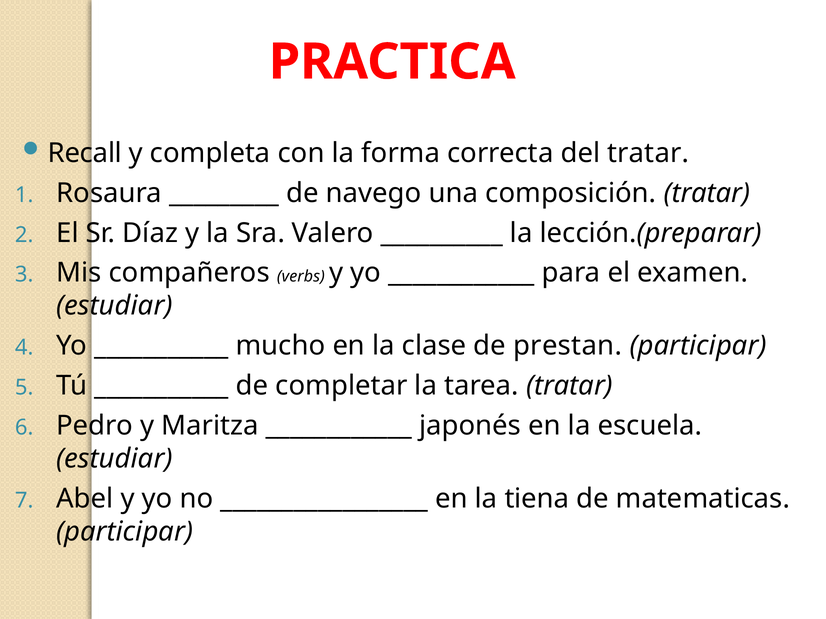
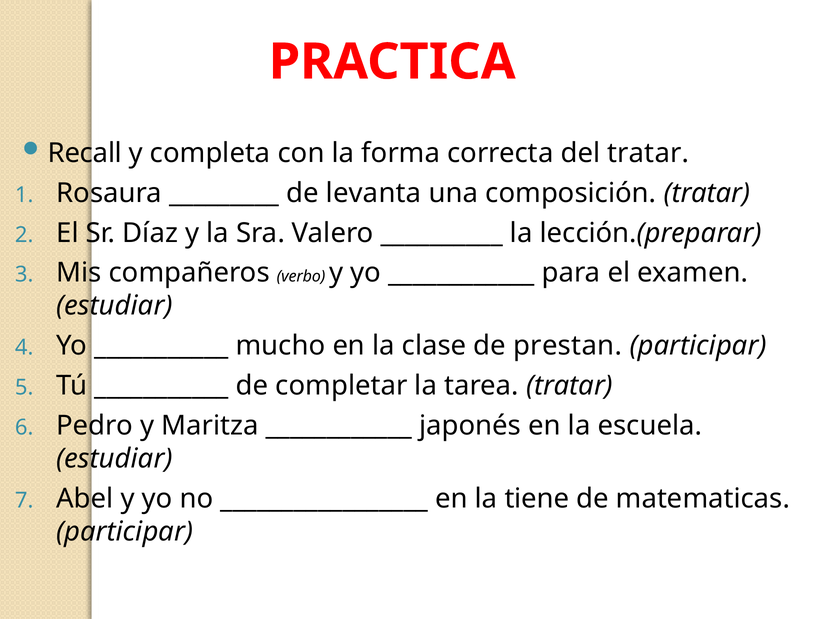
navego: navego -> levanta
verbs: verbs -> verbo
tiena: tiena -> tiene
